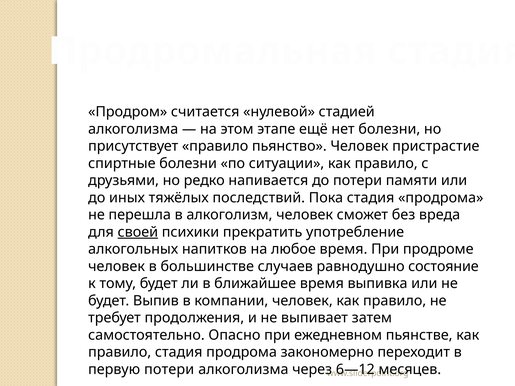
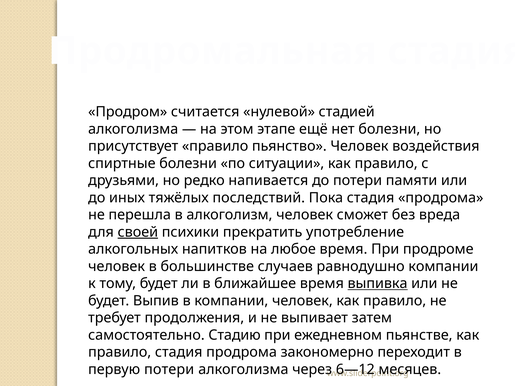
пристрастие: пристрастие -> воздействия
равнодушно состояние: состояние -> компании
выпивка underline: none -> present
Опасно: Опасно -> Стадию
